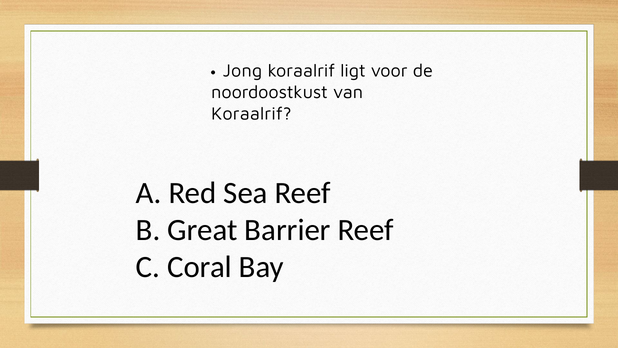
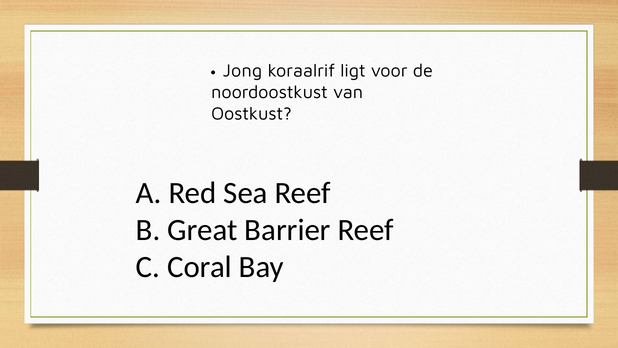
Koraalrif at (251, 114): Koraalrif -> Oostkust
